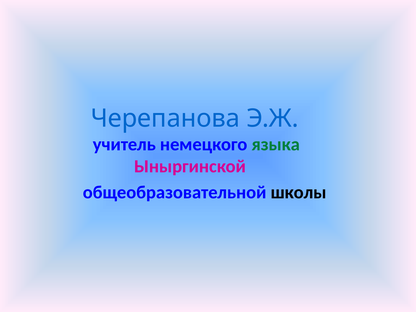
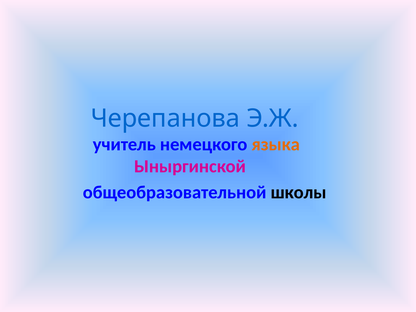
языка colour: green -> orange
